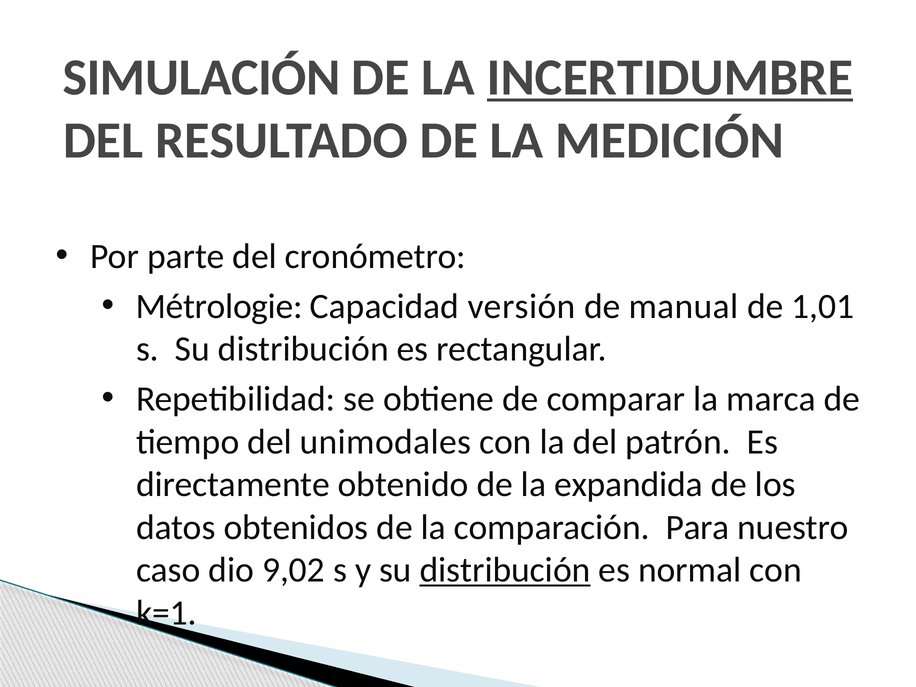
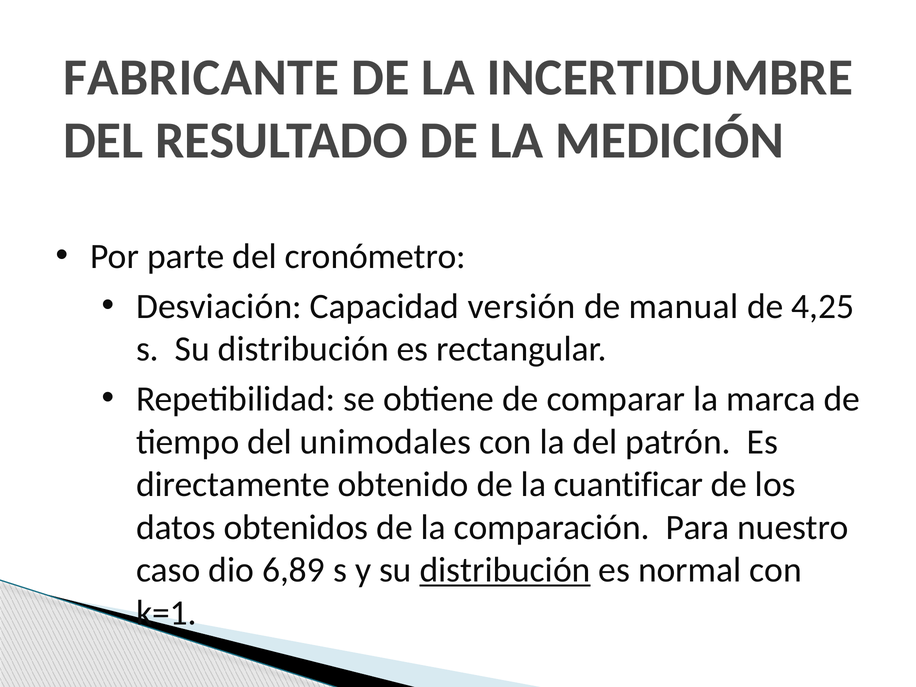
SIMULACIÓN: SIMULACIÓN -> FABRICANTE
INCERTIDUMBRE underline: present -> none
Métrologie: Métrologie -> Desviación
1,01: 1,01 -> 4,25
expandida: expandida -> cuantificar
9,02: 9,02 -> 6,89
